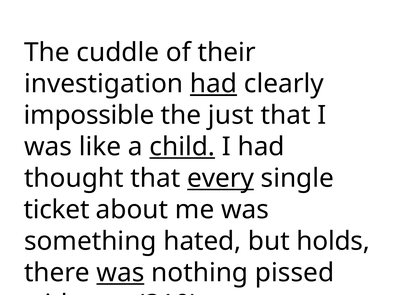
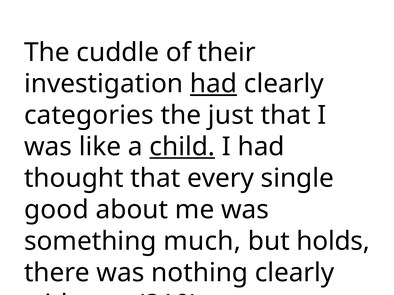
impossible: impossible -> categories
every underline: present -> none
ticket: ticket -> good
hated: hated -> much
was at (120, 273) underline: present -> none
nothing pissed: pissed -> clearly
